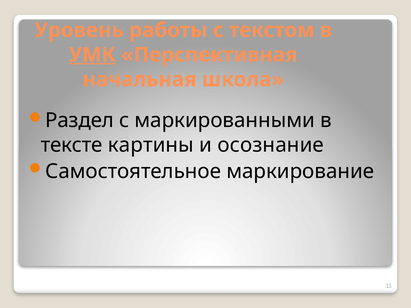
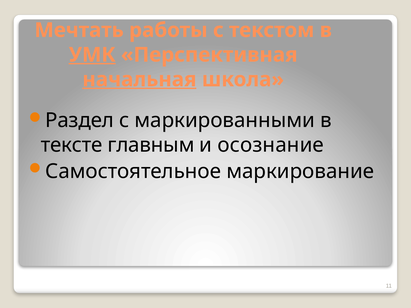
Уровень: Уровень -> Мечтать
начальная underline: none -> present
картины: картины -> главным
